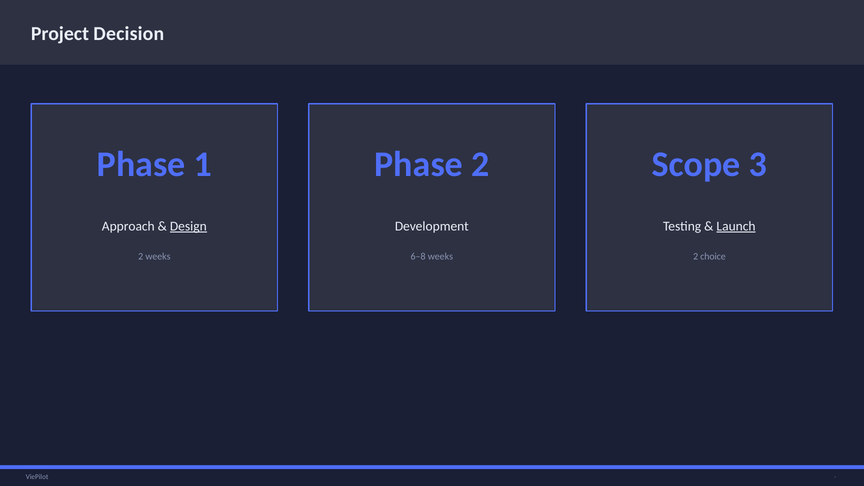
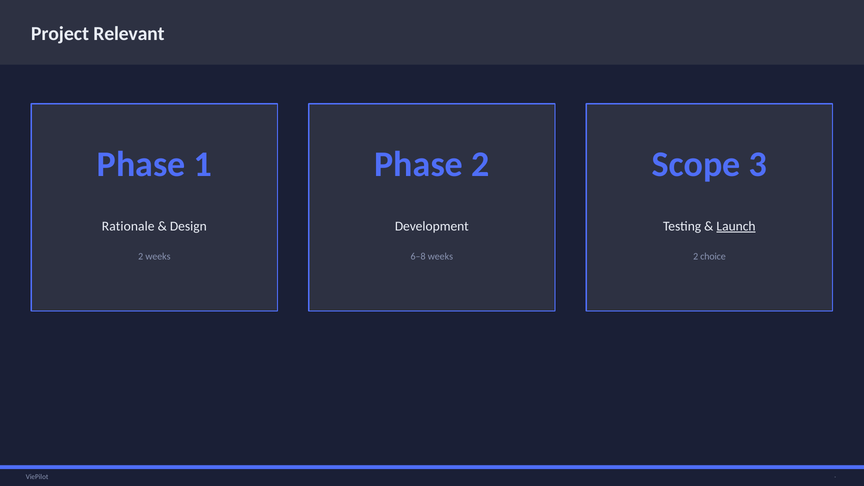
Decision: Decision -> Relevant
Approach: Approach -> Rationale
Design underline: present -> none
